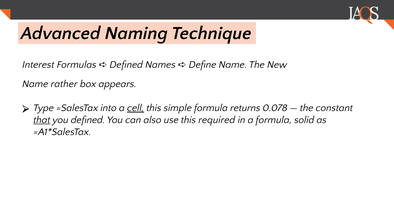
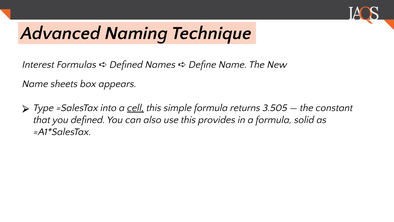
rather: rather -> sheets
0.078: 0.078 -> 3.505
that underline: present -> none
required: required -> provides
